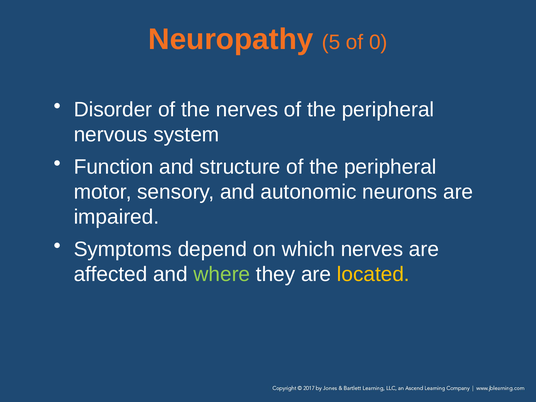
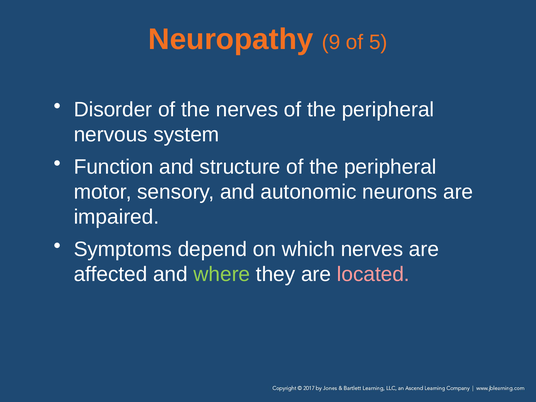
5: 5 -> 9
0: 0 -> 5
located colour: yellow -> pink
